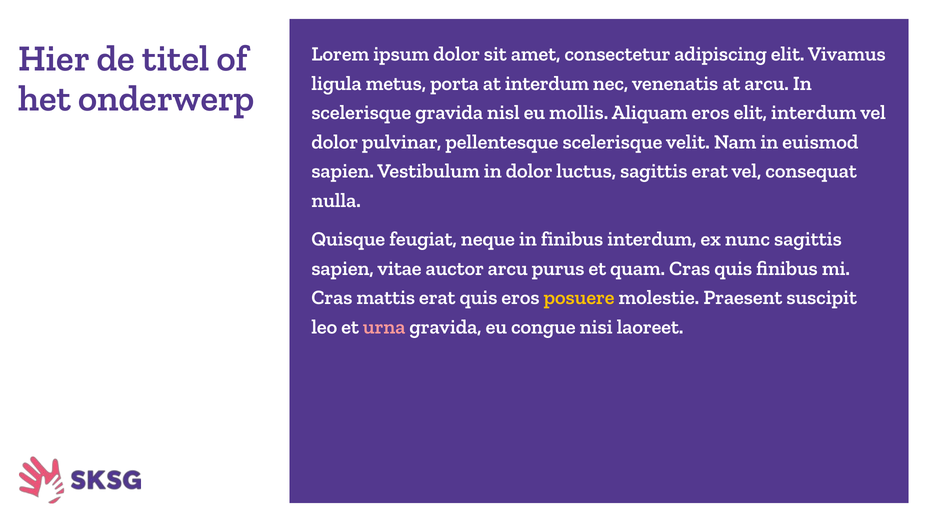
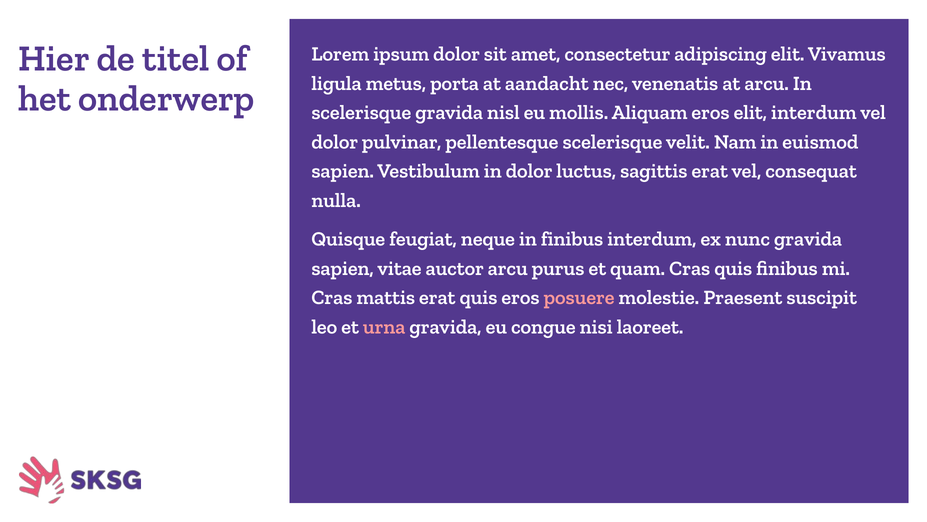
at interdum: interdum -> aandacht
nunc sagittis: sagittis -> gravida
posuere colour: yellow -> pink
